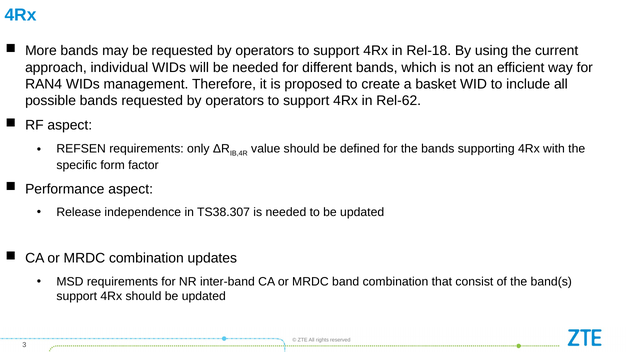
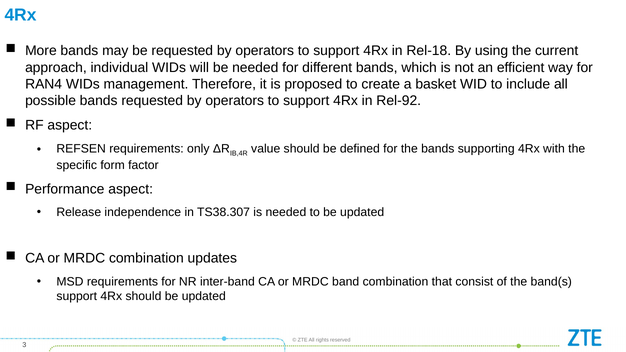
Rel-62: Rel-62 -> Rel-92
